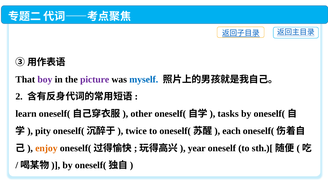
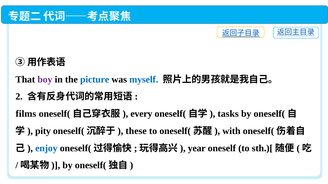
picture colour: purple -> blue
learn: learn -> films
other: other -> every
twice: twice -> these
each: each -> with
enjoy colour: orange -> blue
